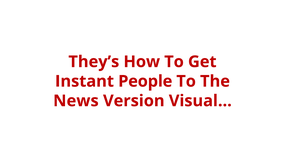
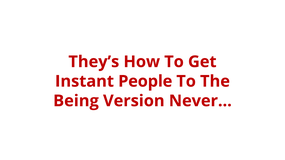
News: News -> Being
Visual: Visual -> Never
